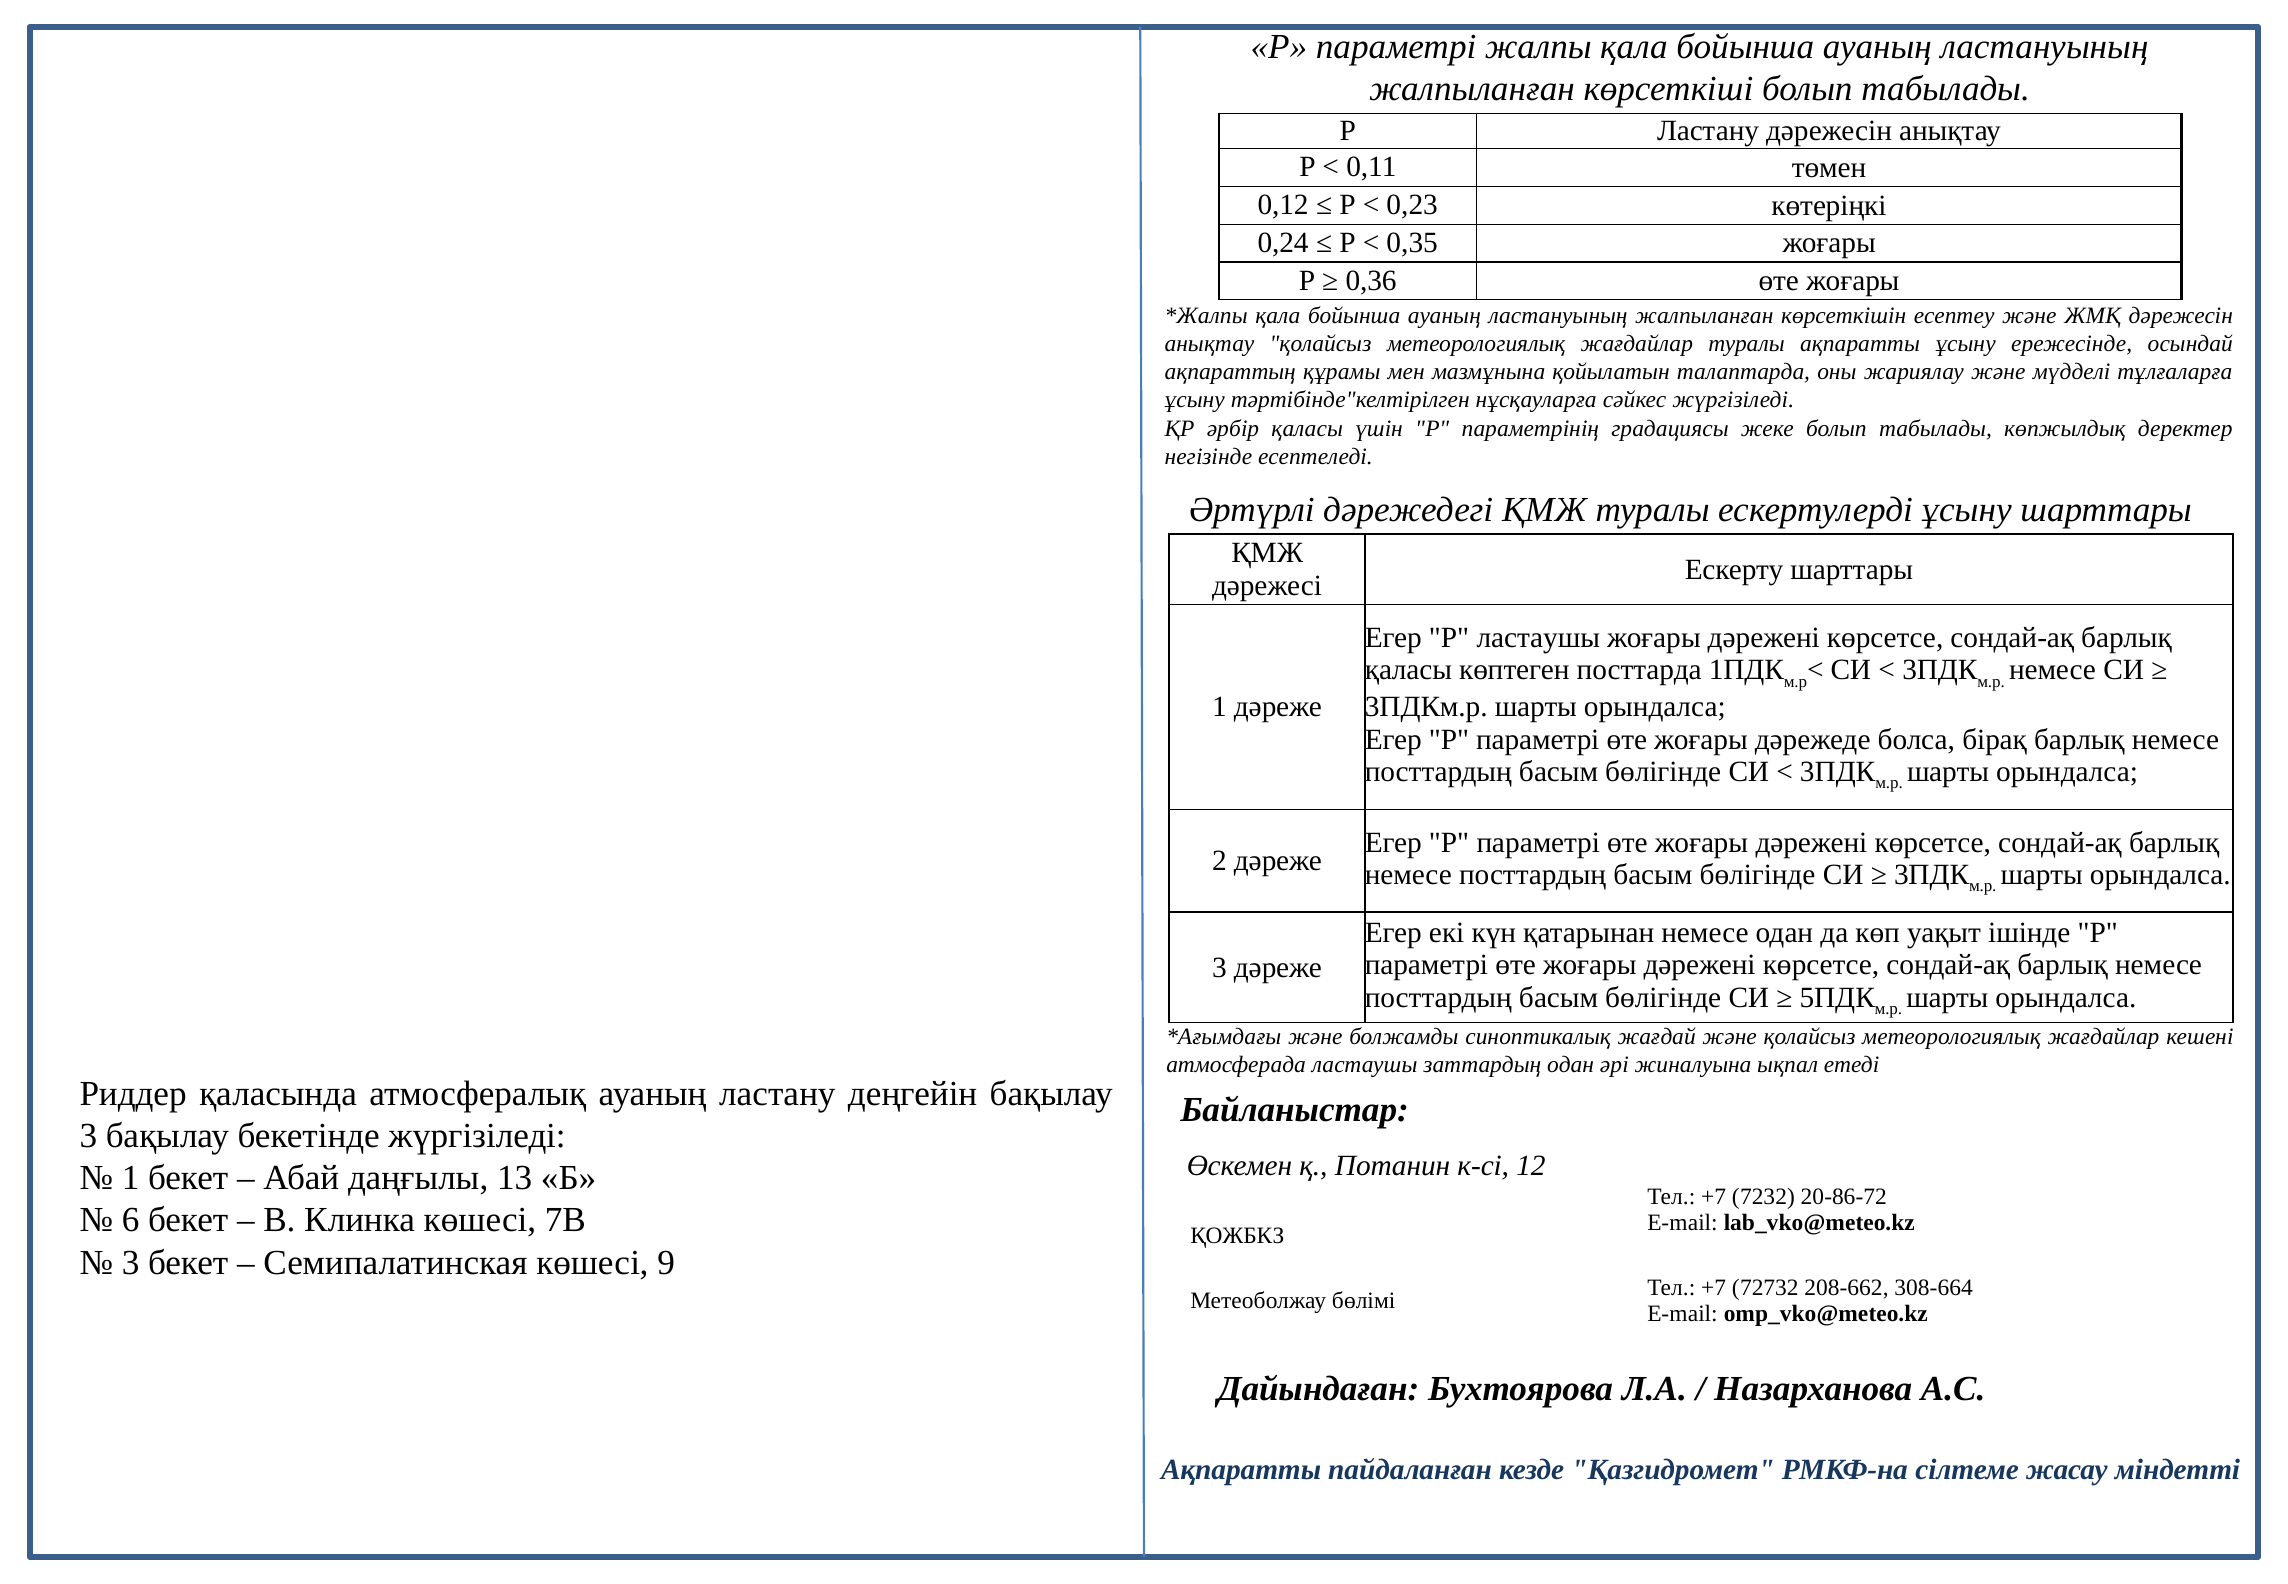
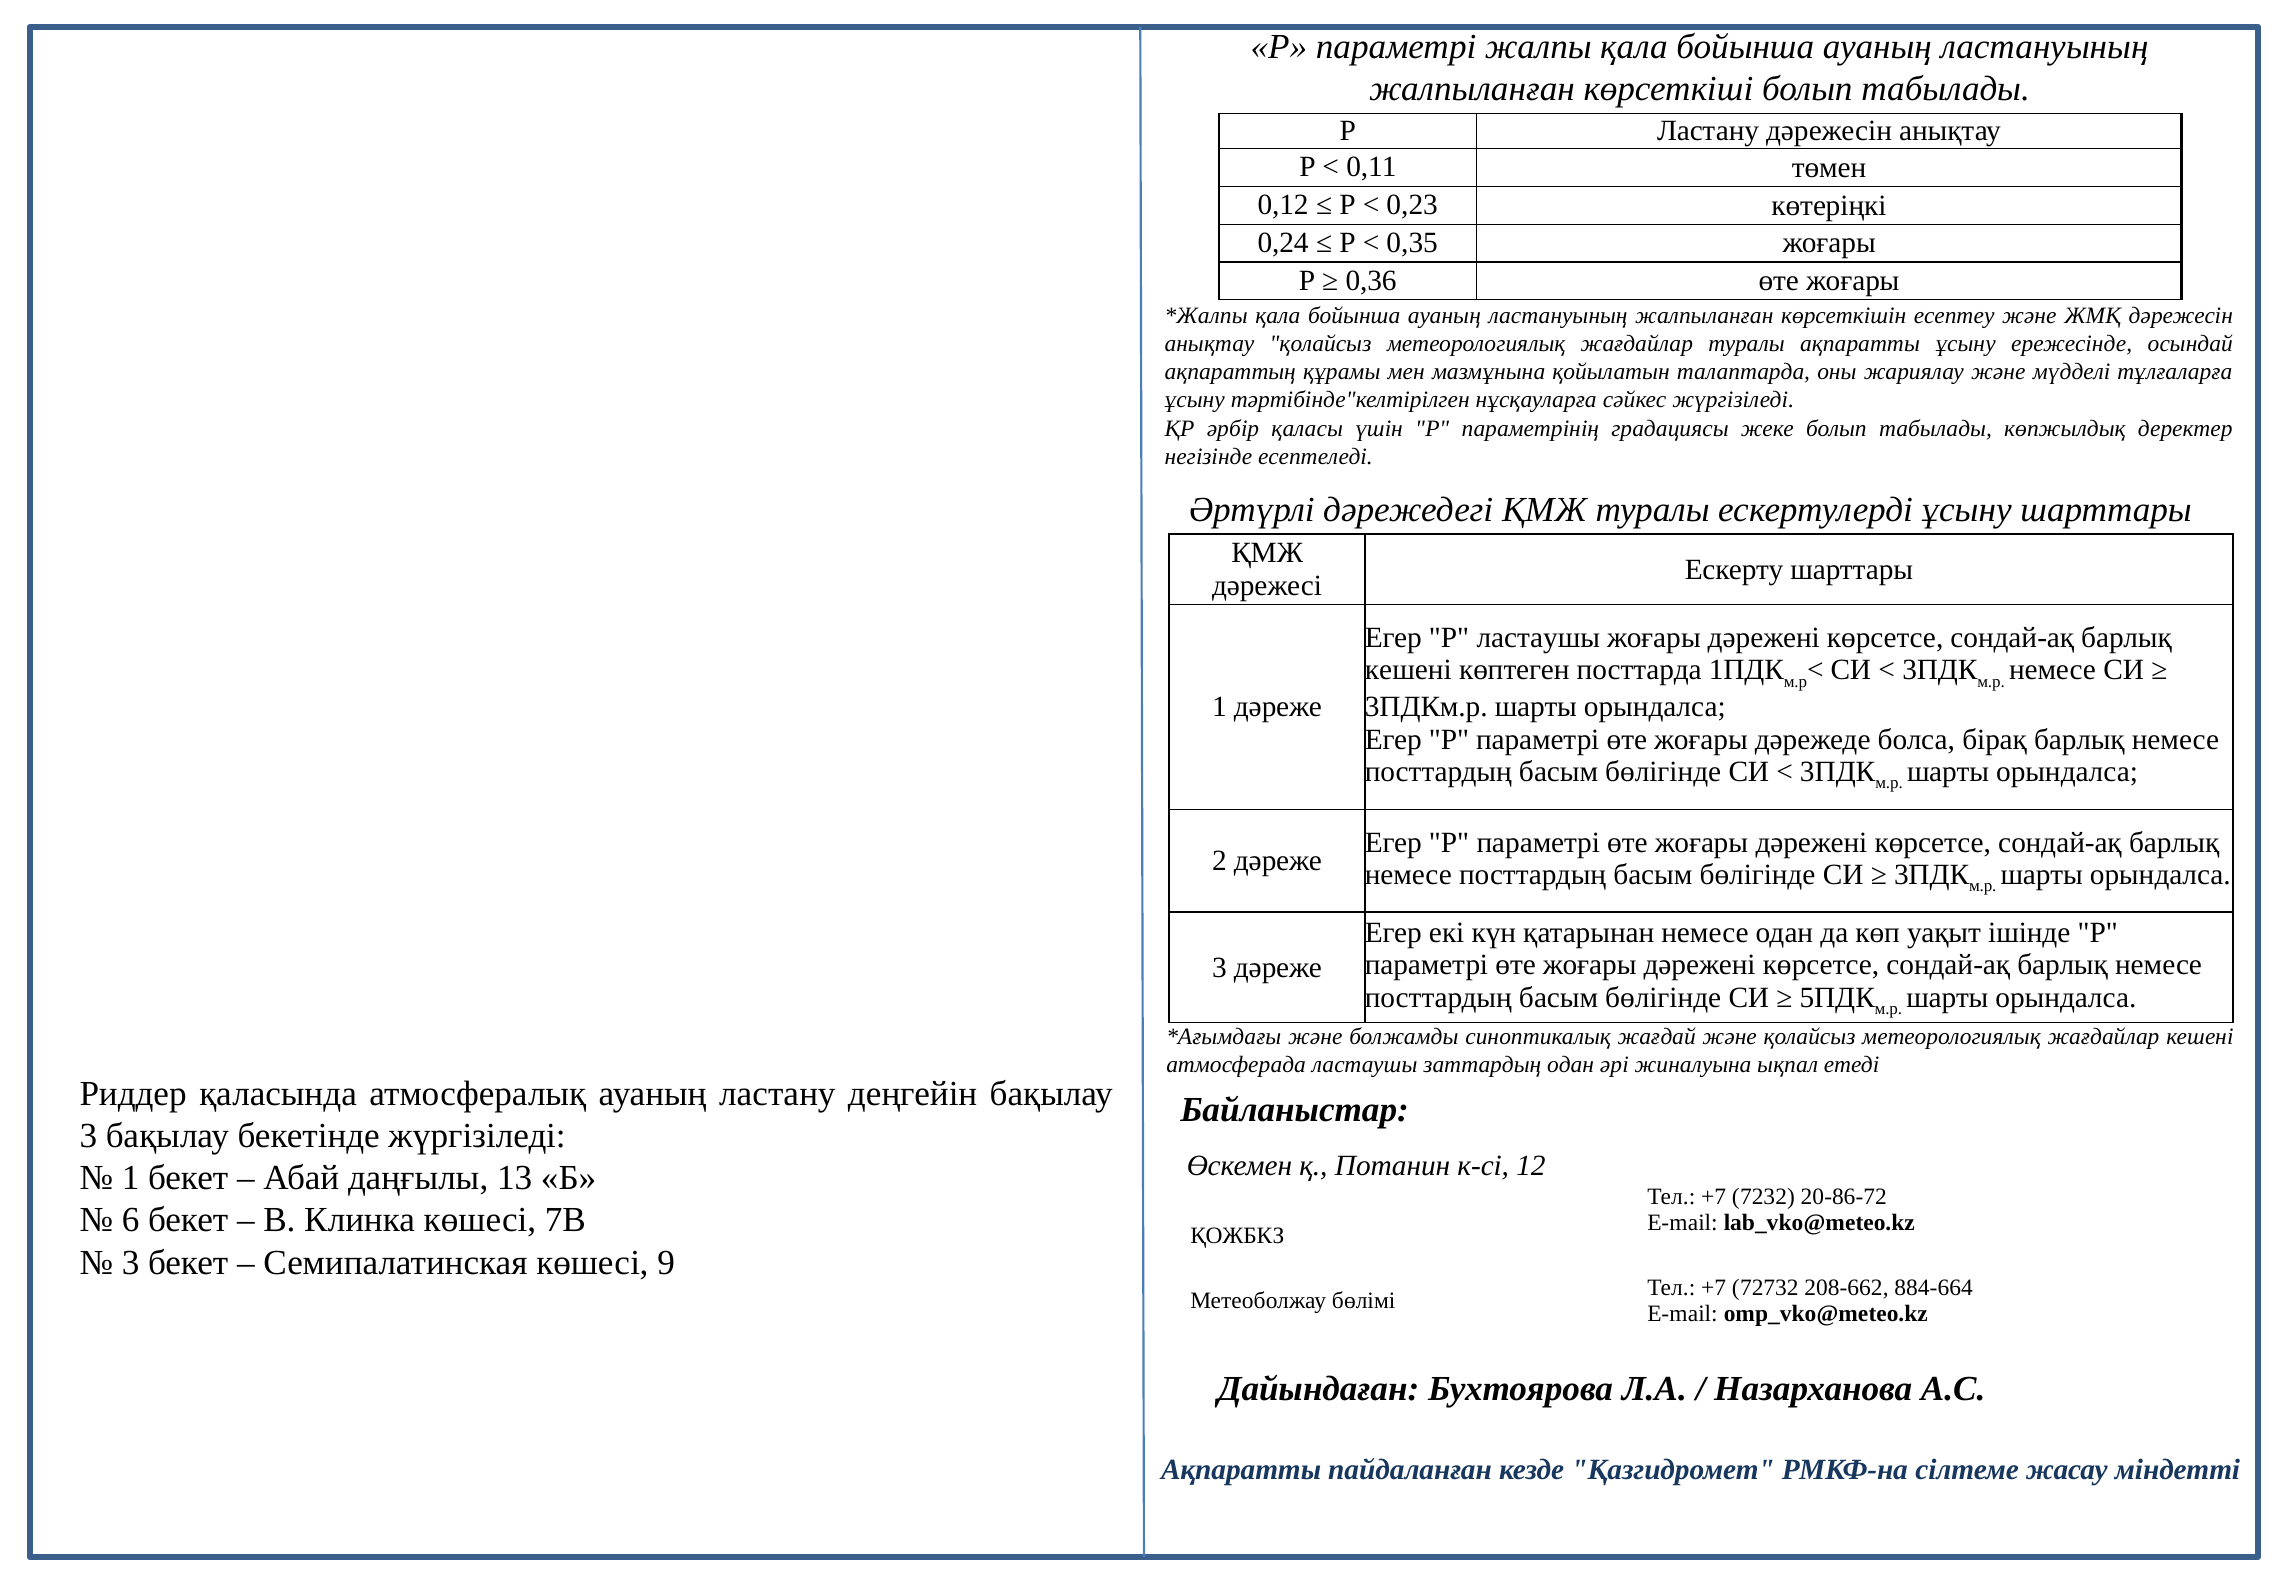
қаласы at (1408, 670): қаласы -> кешені
308-664: 308-664 -> 884-664
